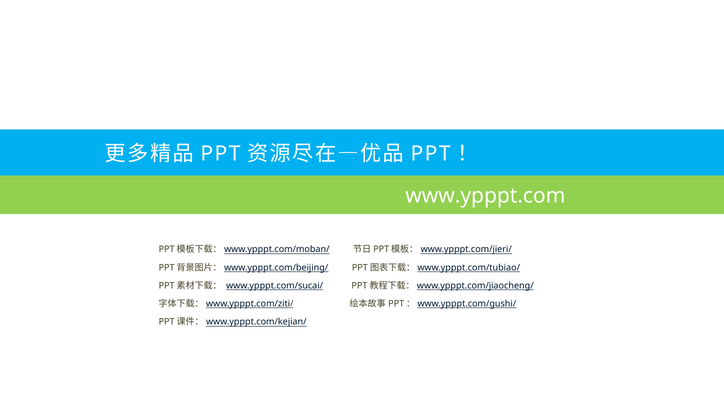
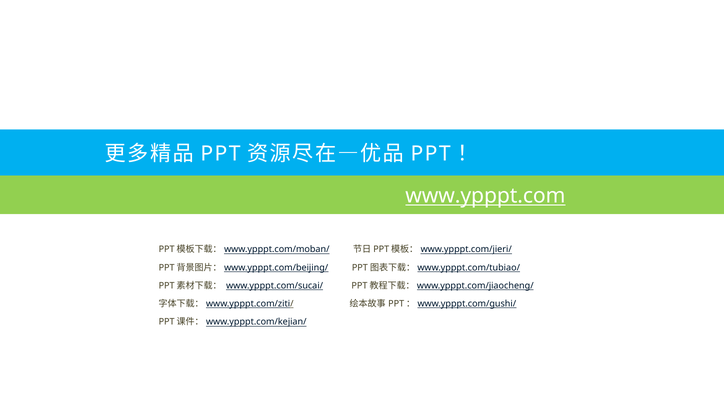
www.ypppt.com underline: none -> present
